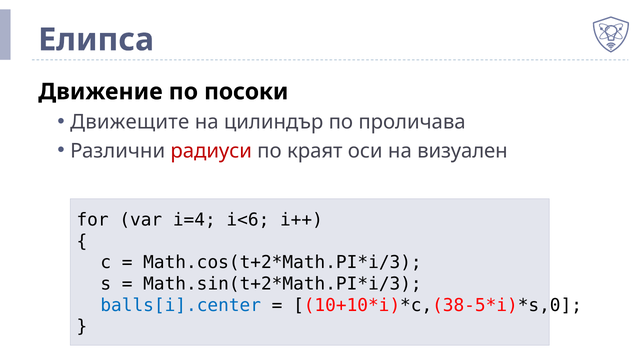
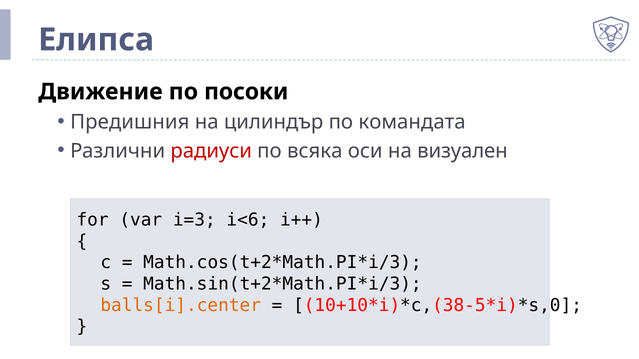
Движещите: Движещите -> Предишния
проличава: проличава -> командата
краят: краят -> всяка
i=4: i=4 -> i=3
balls[i].center colour: blue -> orange
